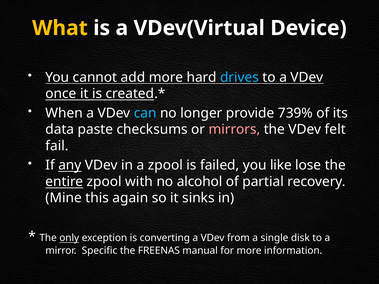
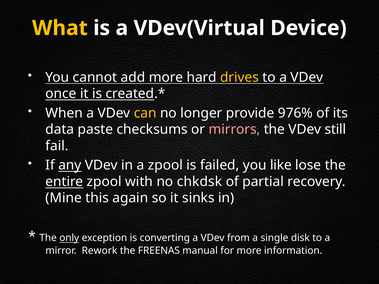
drives colour: light blue -> yellow
can colour: light blue -> yellow
739%: 739% -> 976%
felt: felt -> still
alcohol: alcohol -> chkdsk
Specific: Specific -> Rework
